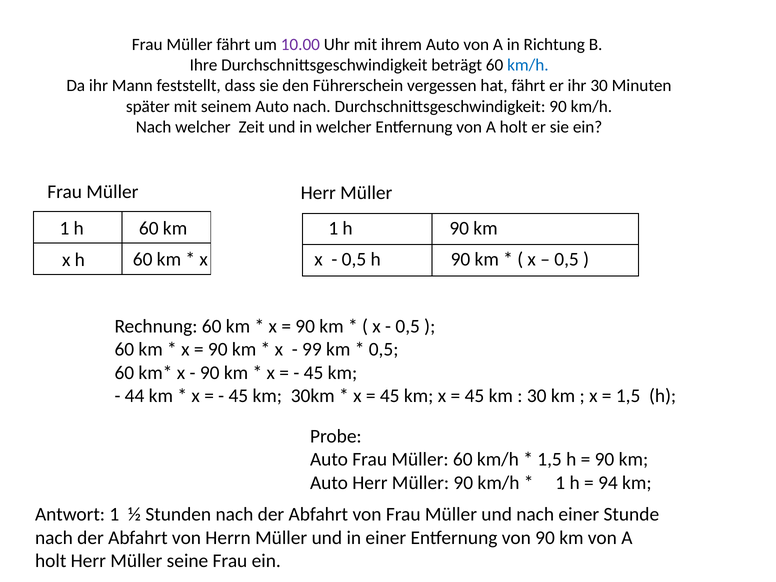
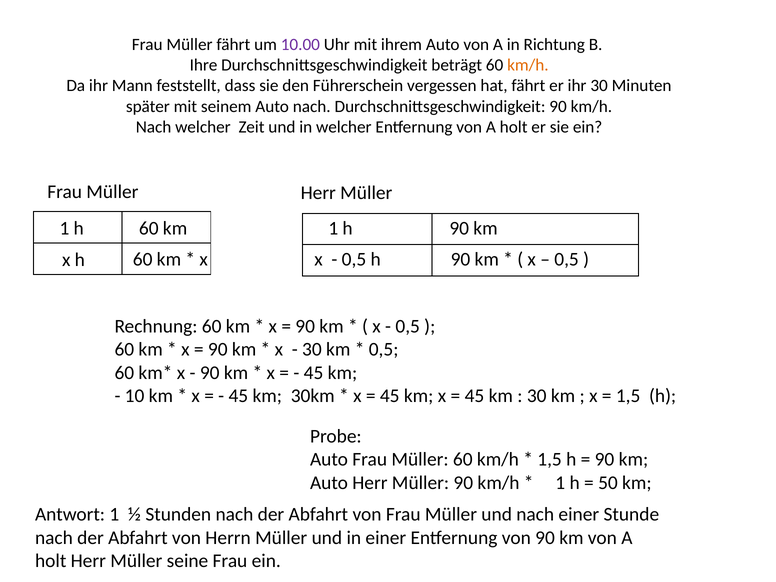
km/h at (528, 65) colour: blue -> orange
99 at (312, 349): 99 -> 30
44: 44 -> 10
94: 94 -> 50
